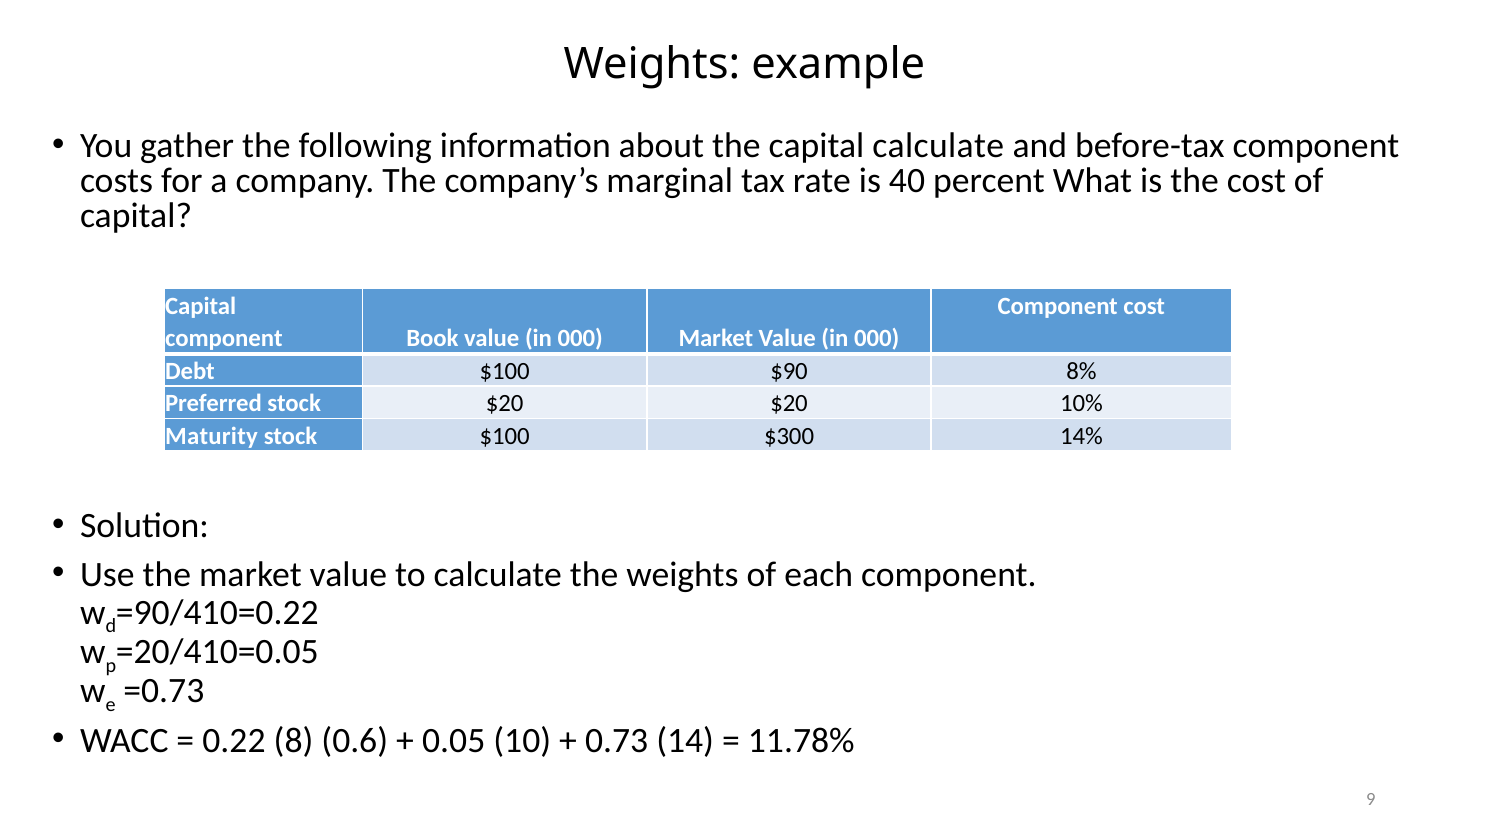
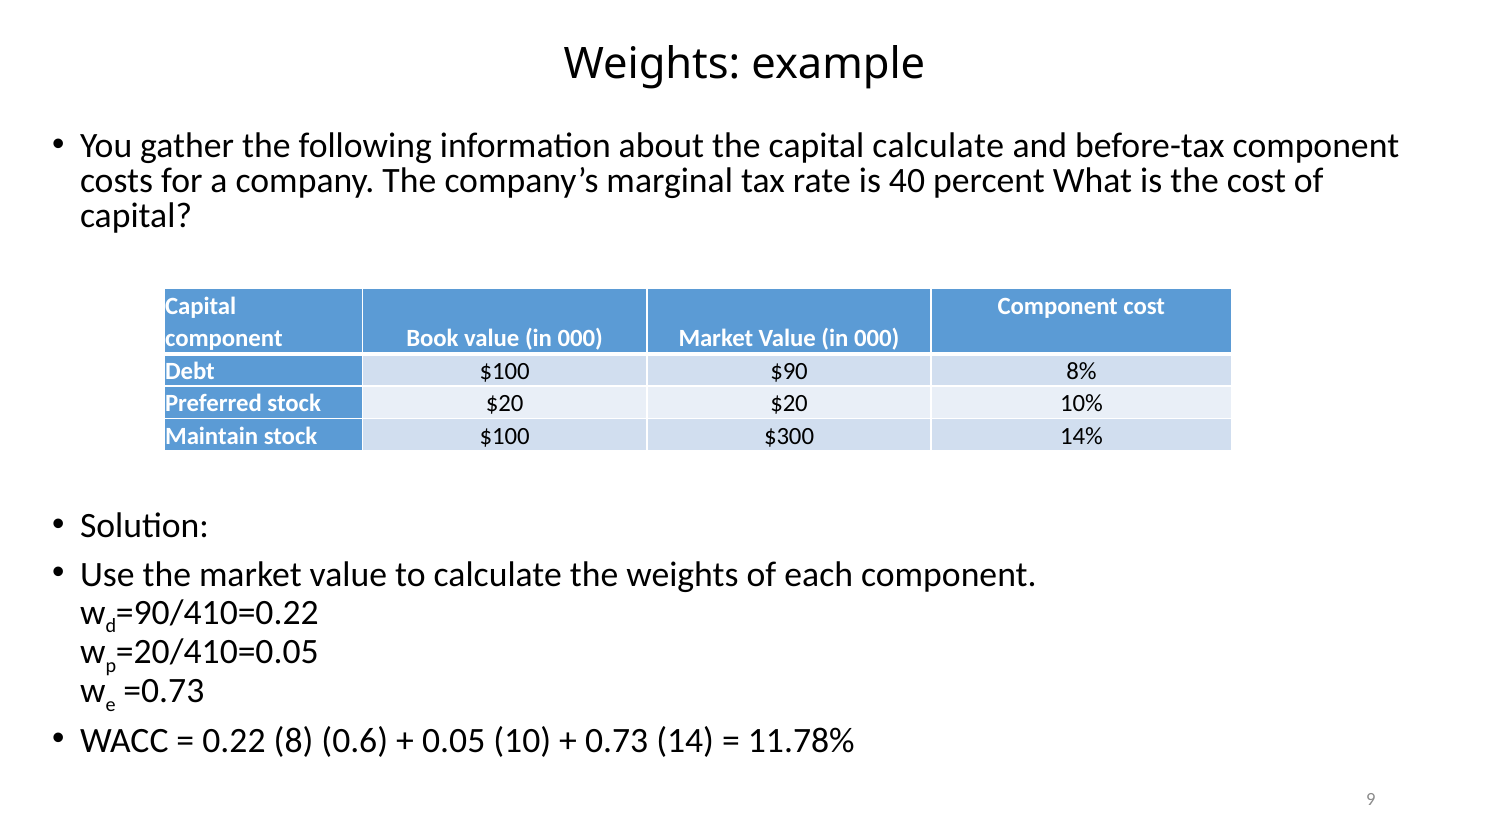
Maturity: Maturity -> Maintain
